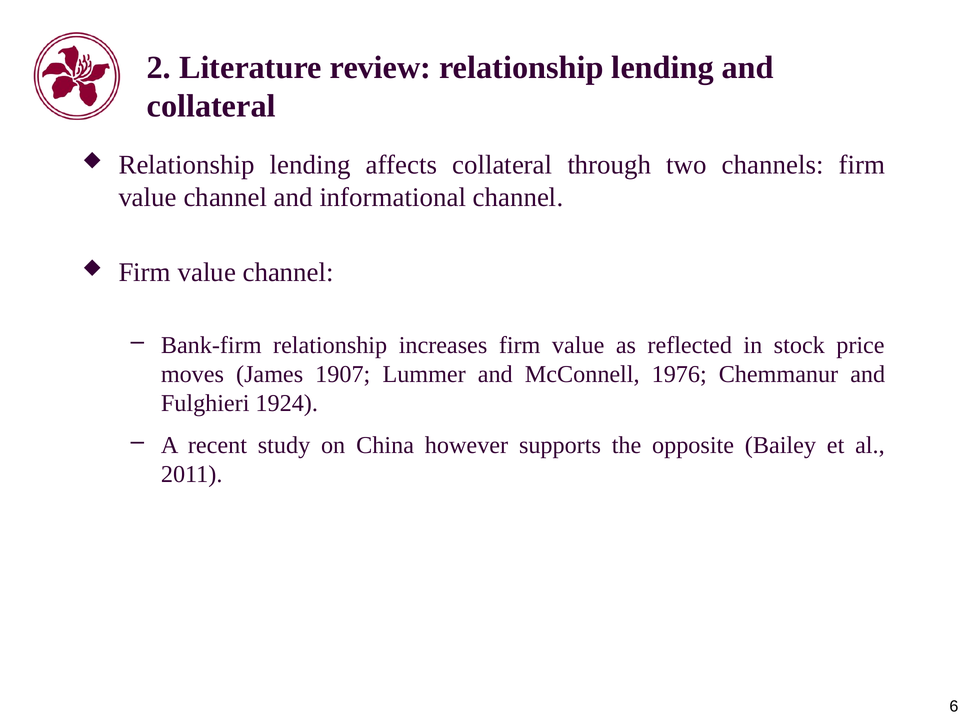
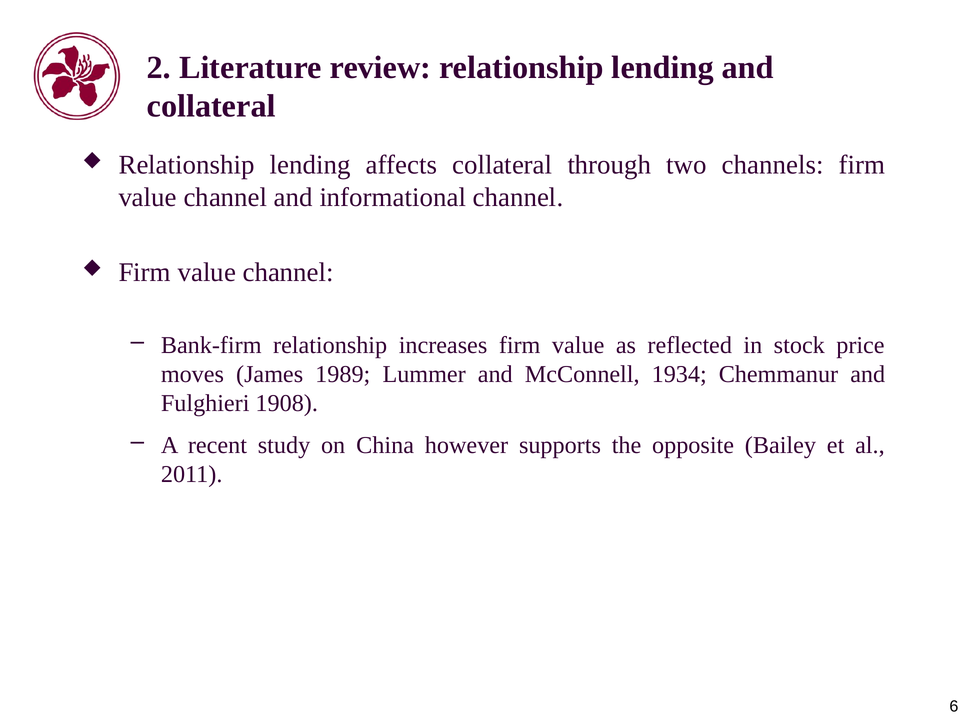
1907: 1907 -> 1989
1976: 1976 -> 1934
1924: 1924 -> 1908
